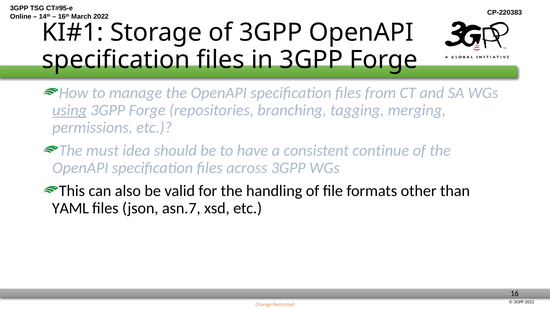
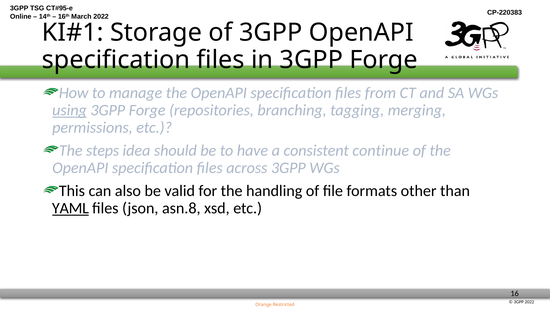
must: must -> steps
YAML underline: none -> present
asn.7: asn.7 -> asn.8
